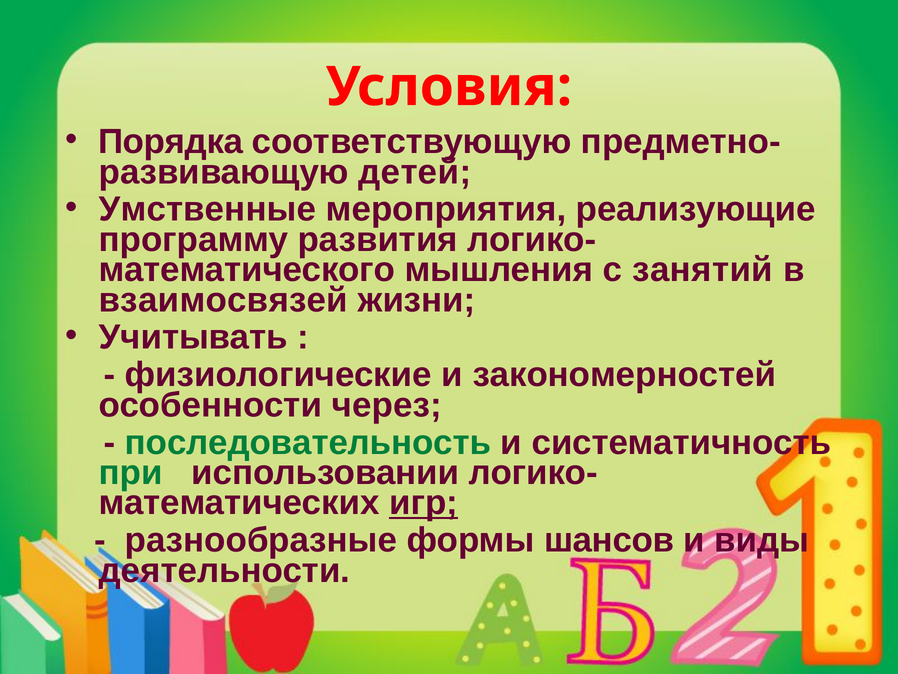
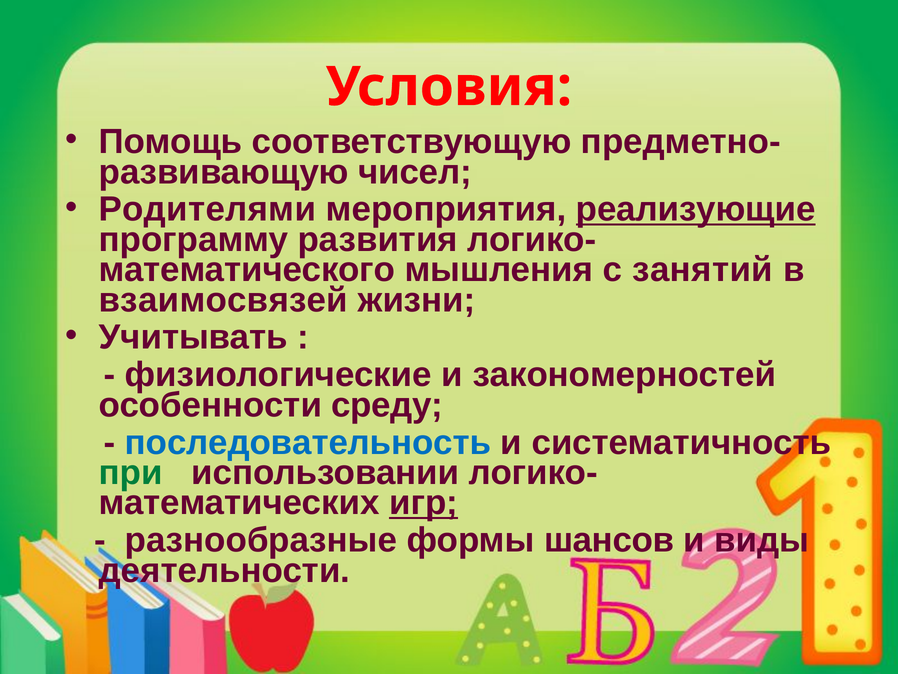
Порядка: Порядка -> Помощь
детей: детей -> чисел
Умственные: Умственные -> Родителями
реализующие underline: none -> present
через: через -> среду
последовательность colour: green -> blue
